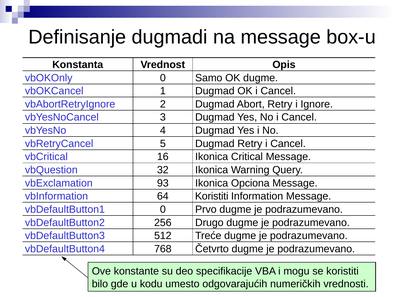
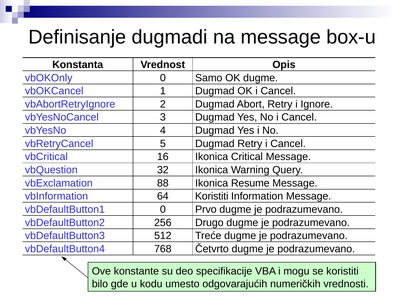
93: 93 -> 88
Opciona: Opciona -> Resume
